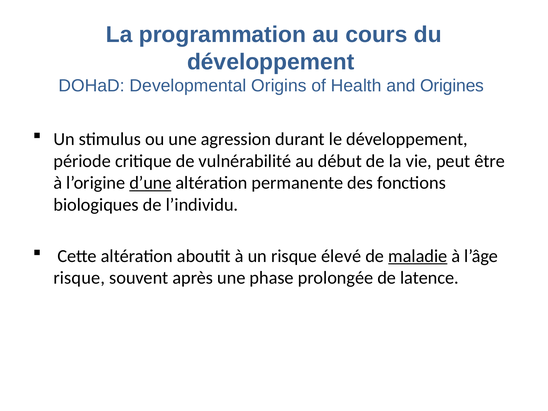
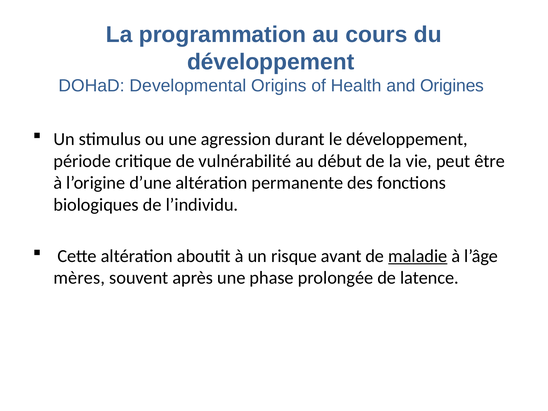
d’une underline: present -> none
élevé: élevé -> avant
risque at (79, 278): risque -> mères
